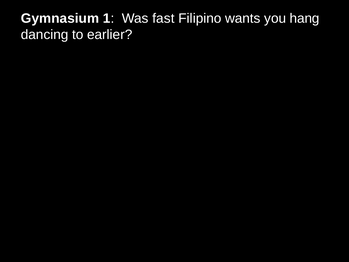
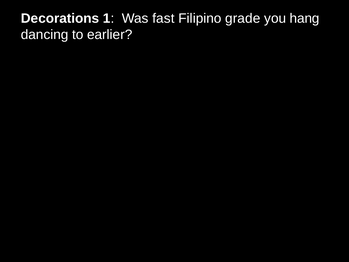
Gymnasium: Gymnasium -> Decorations
wants: wants -> grade
